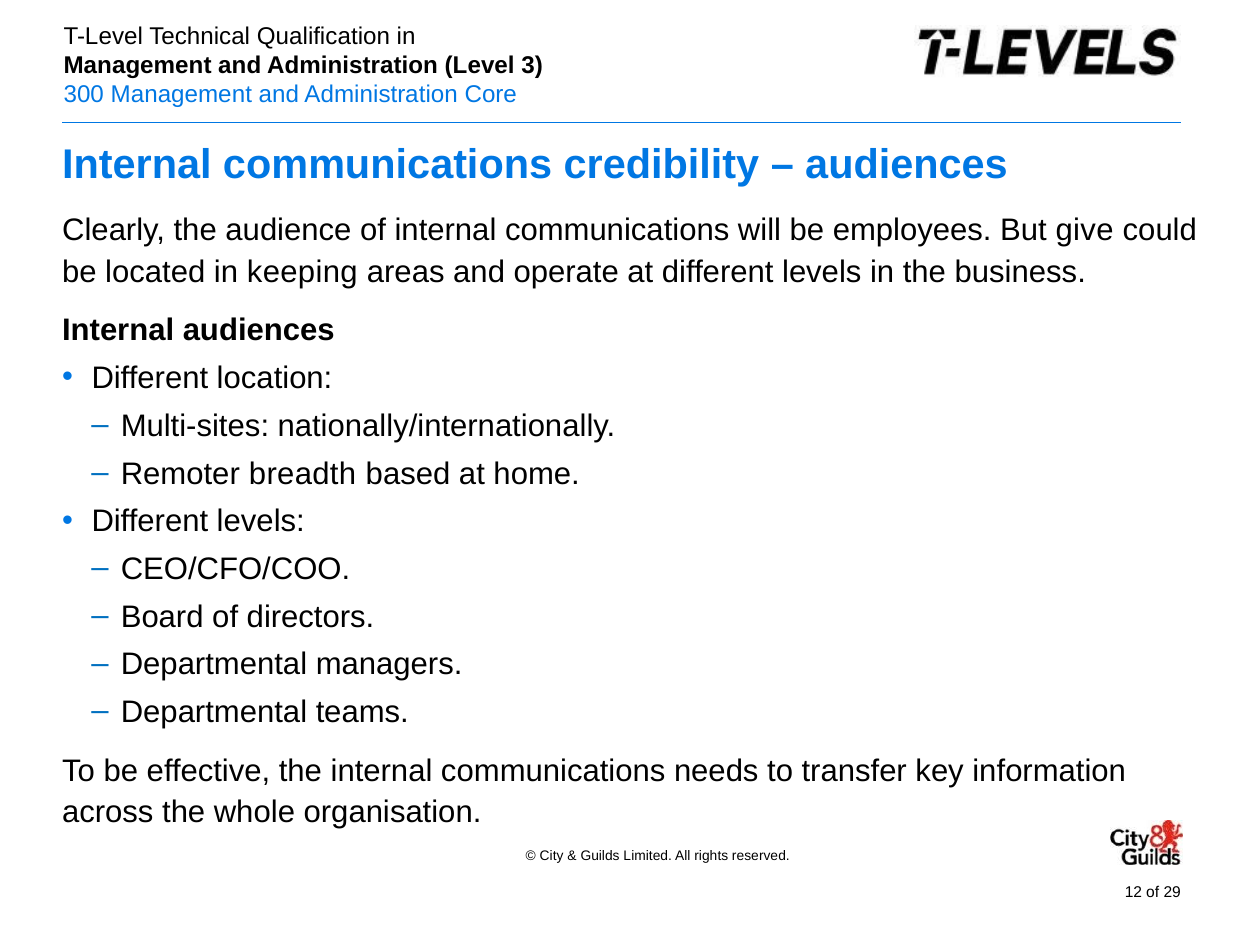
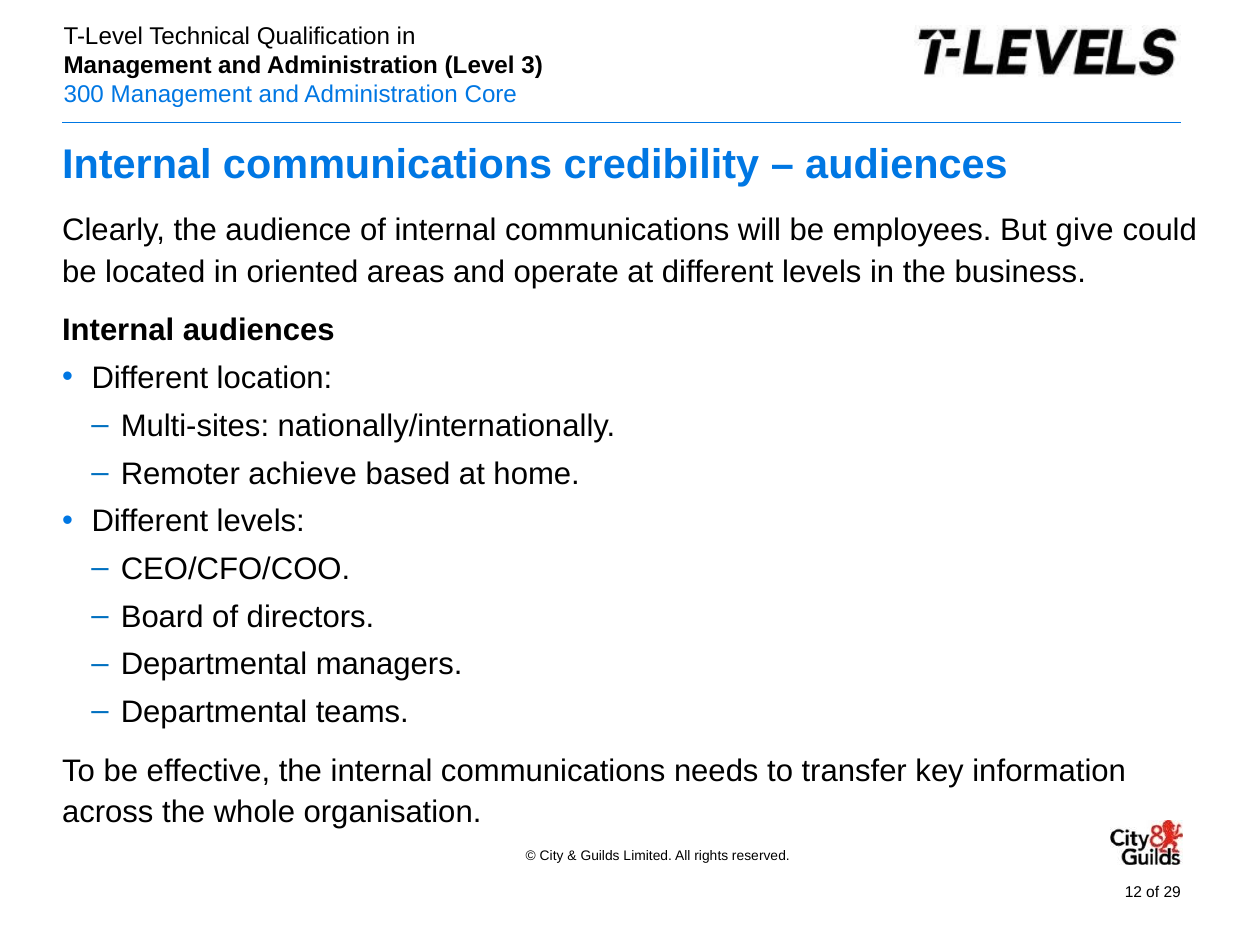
keeping: keeping -> oriented
breadth: breadth -> achieve
